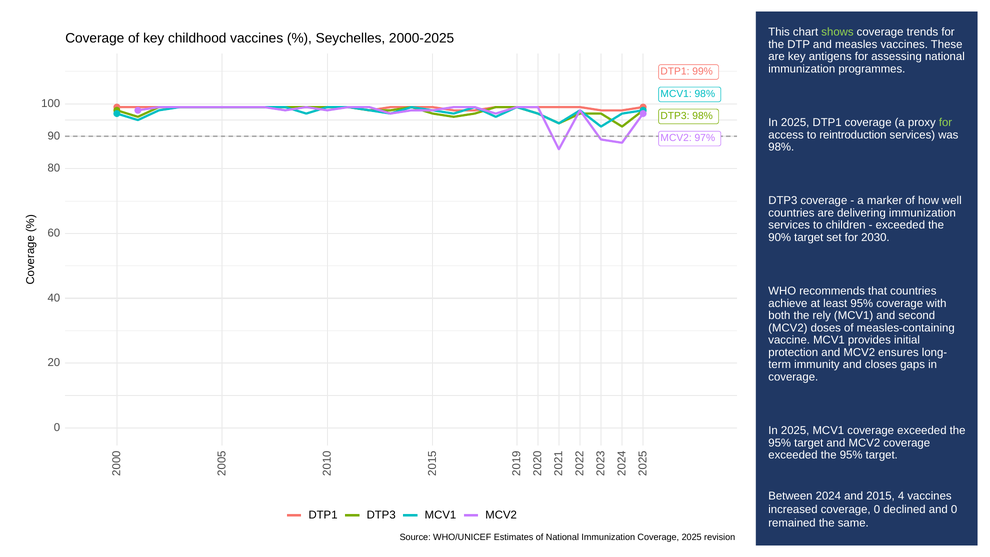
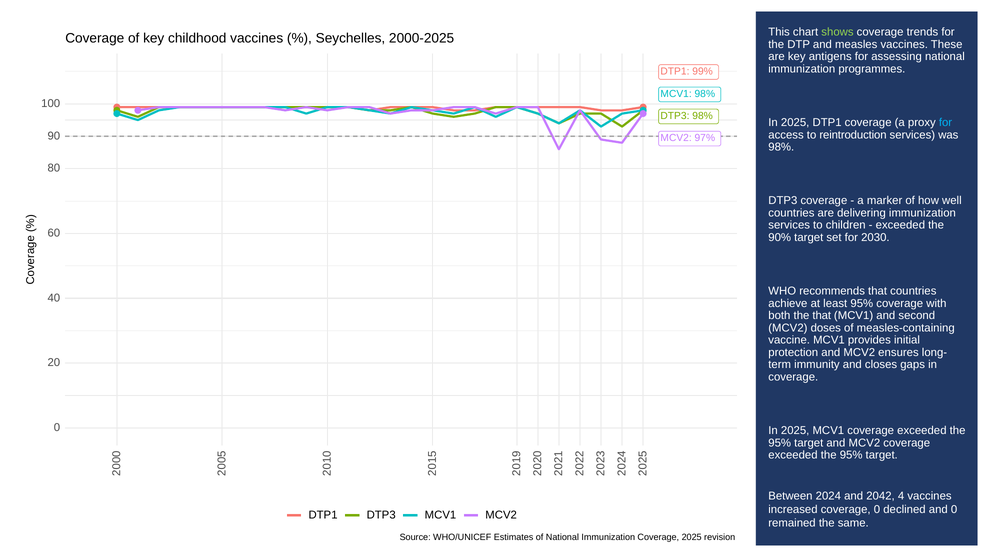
for at (946, 122) colour: light green -> light blue
the rely: rely -> that
2015: 2015 -> 2042
